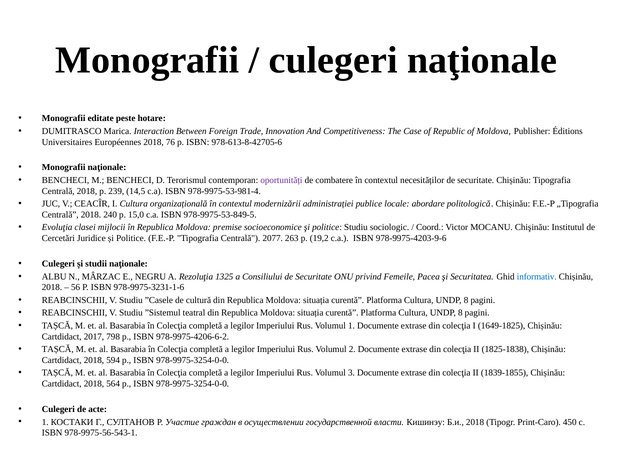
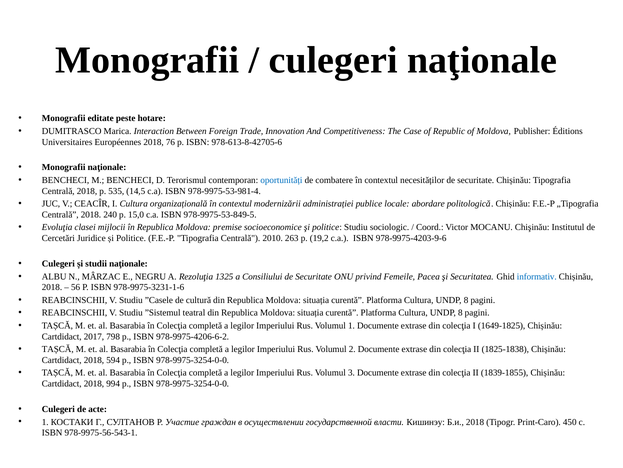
oportunități colour: purple -> blue
239: 239 -> 535
2077: 2077 -> 2010
564: 564 -> 994
